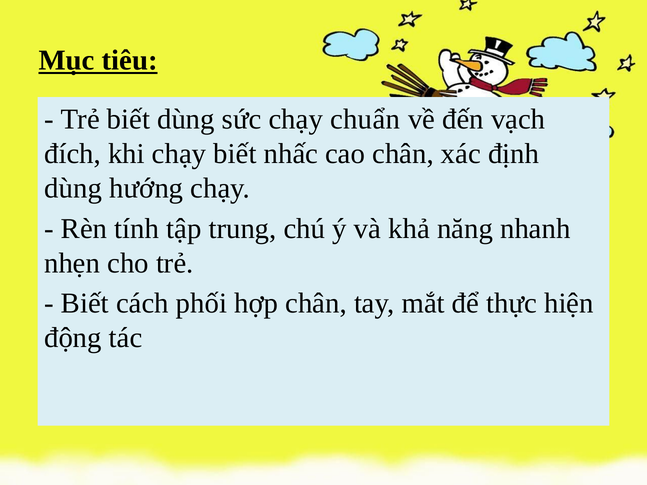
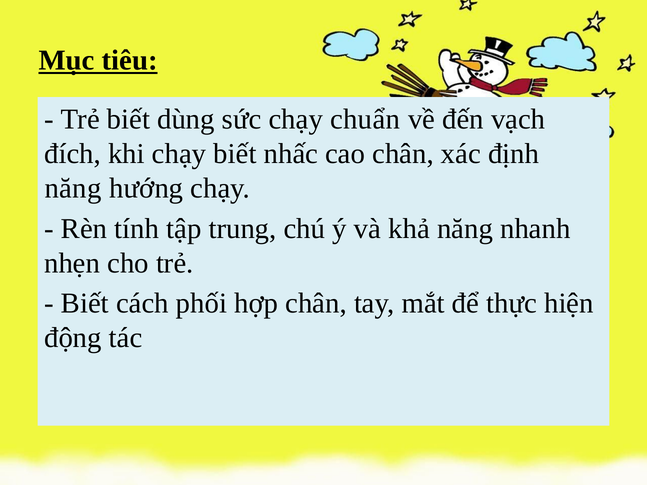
dùng at (73, 189): dùng -> năng
